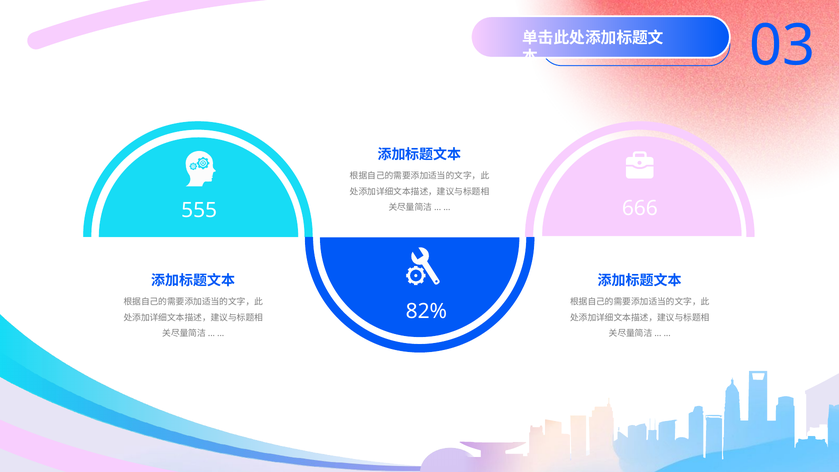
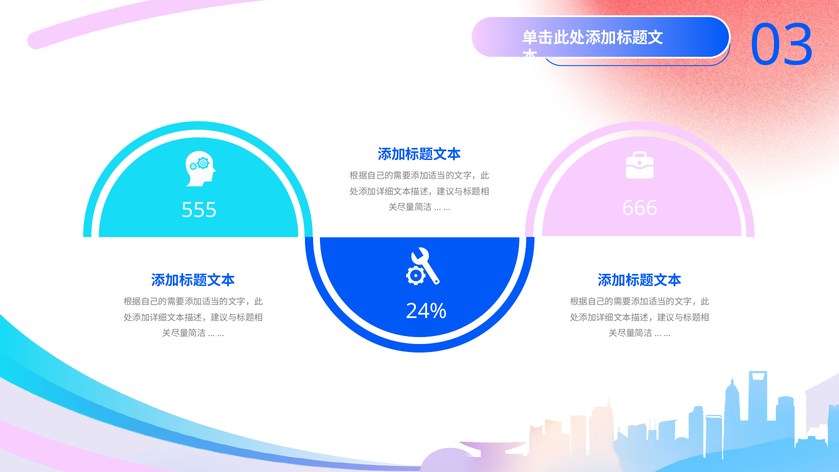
82%: 82% -> 24%
